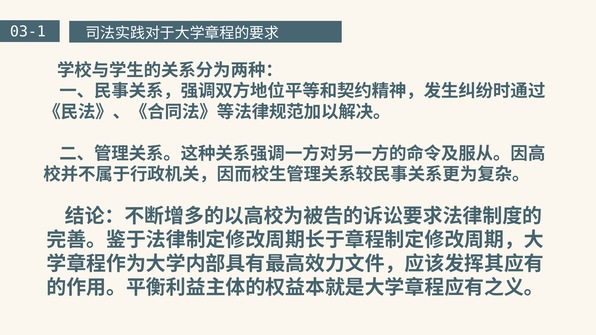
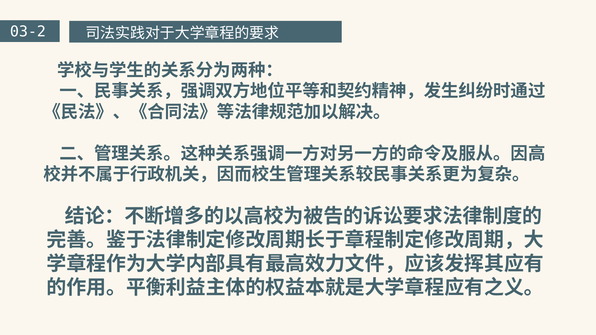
03-1: 03-1 -> 03-2
